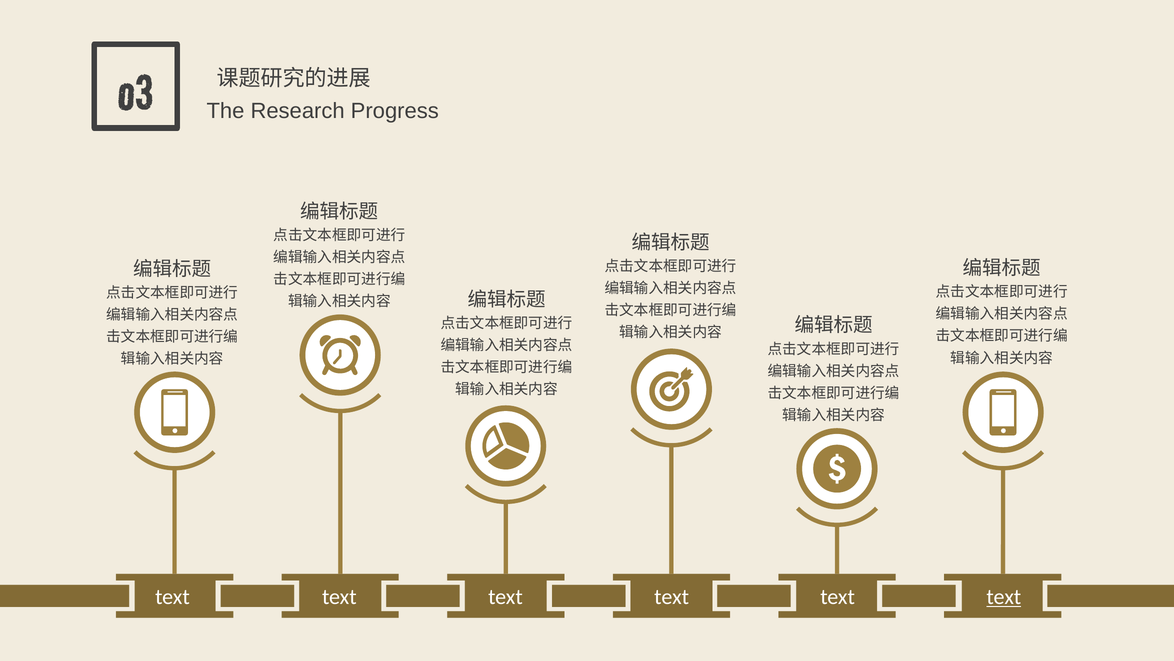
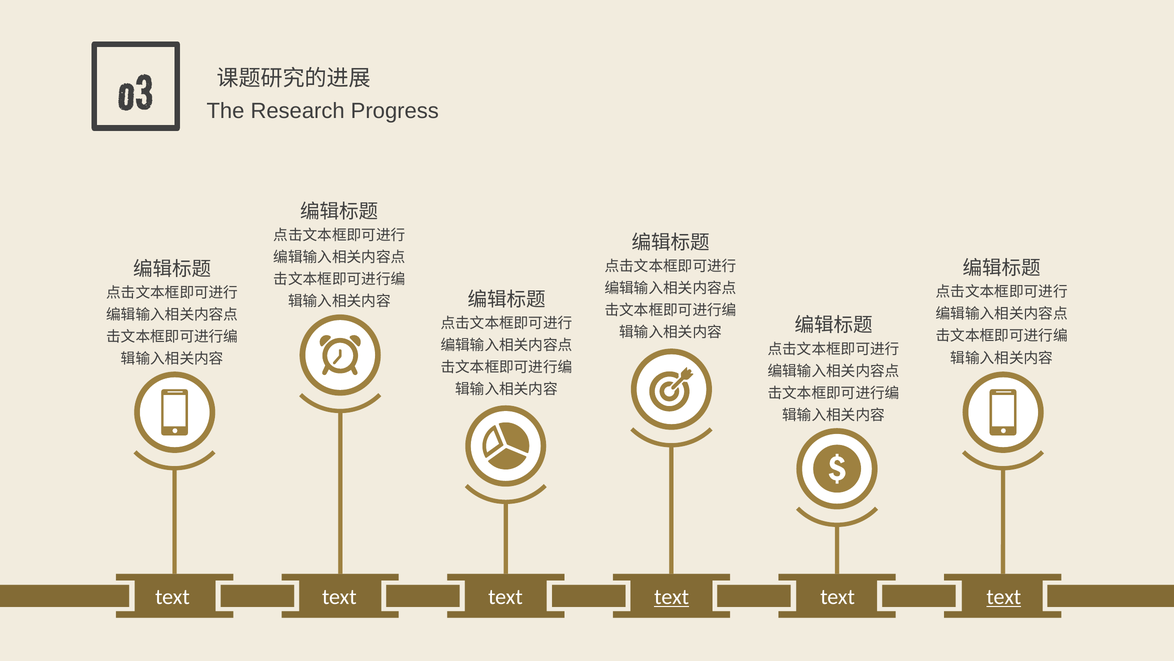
text at (672, 597) underline: none -> present
